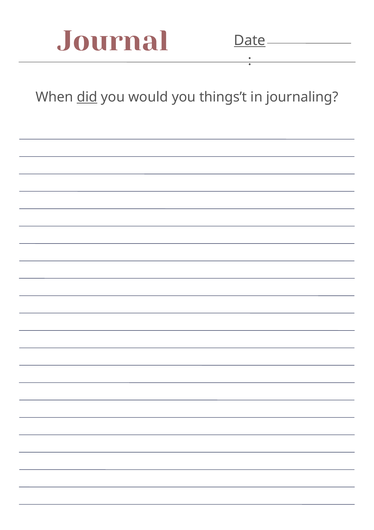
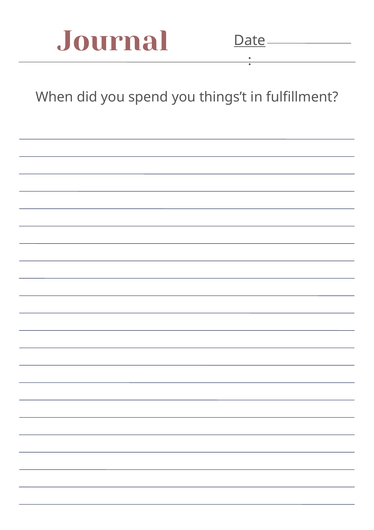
did underline: present -> none
would: would -> spend
journaling: journaling -> fulfillment
